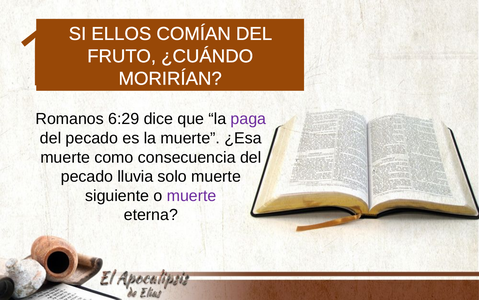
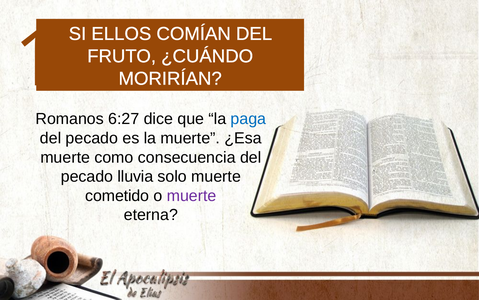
6:29: 6:29 -> 6:27
paga colour: purple -> blue
siguiente: siguiente -> cometido
